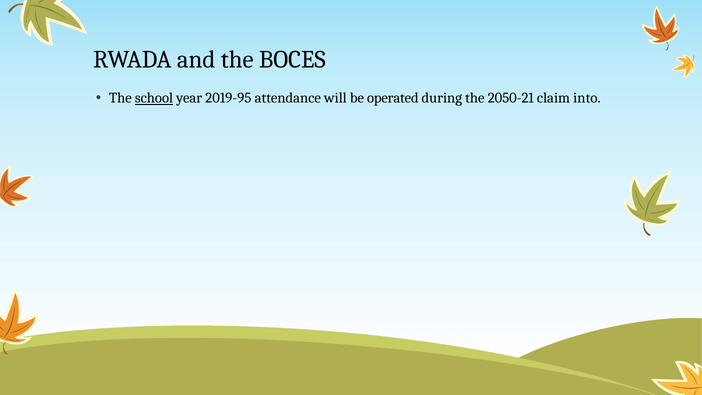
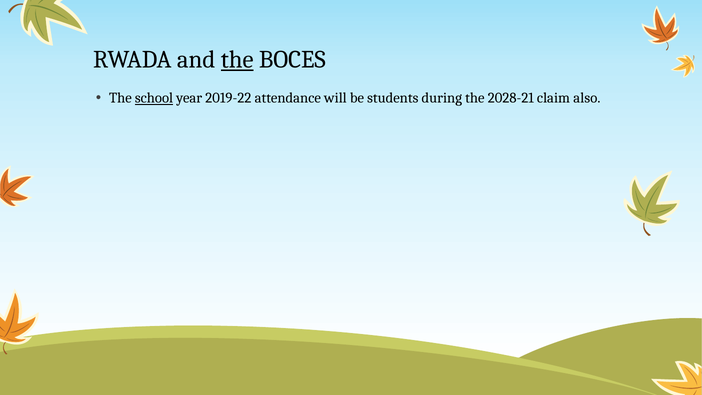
the at (237, 59) underline: none -> present
2019-95: 2019-95 -> 2019-22
operated: operated -> students
2050-21: 2050-21 -> 2028-21
into: into -> also
